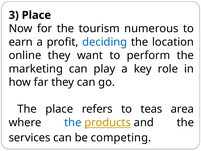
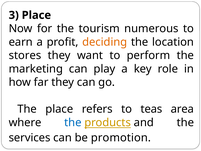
deciding colour: blue -> orange
online: online -> stores
competing: competing -> promotion
